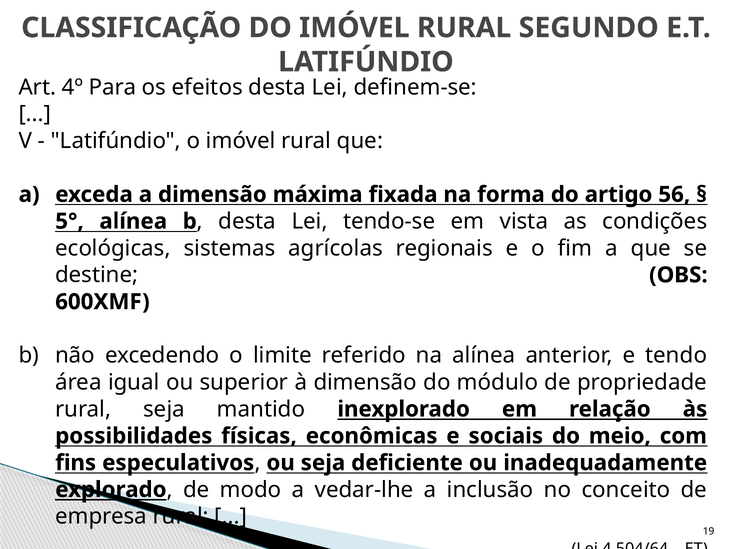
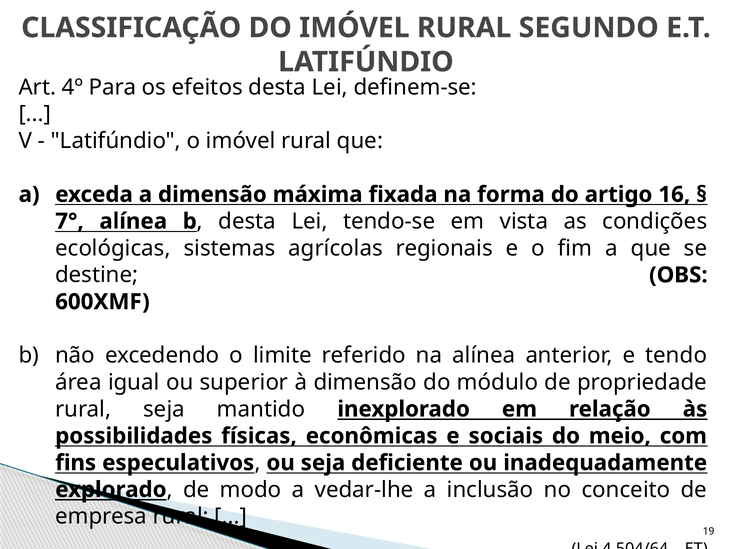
56: 56 -> 16
5°: 5° -> 7°
